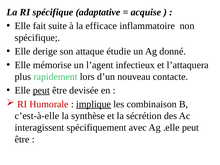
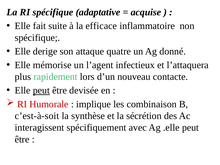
étudie: étudie -> quatre
implique underline: present -> none
c’est-à-elle: c’est-à-elle -> c’est-à-soit
